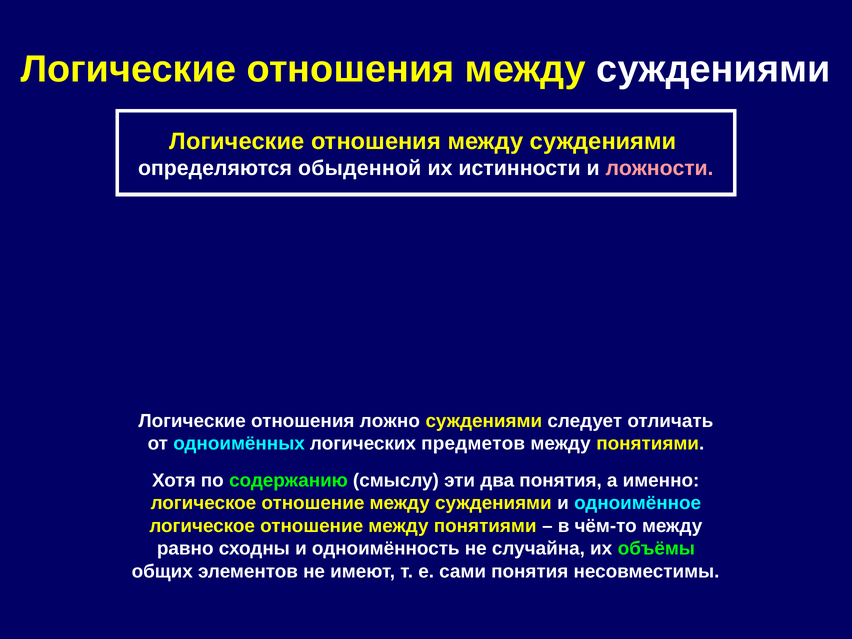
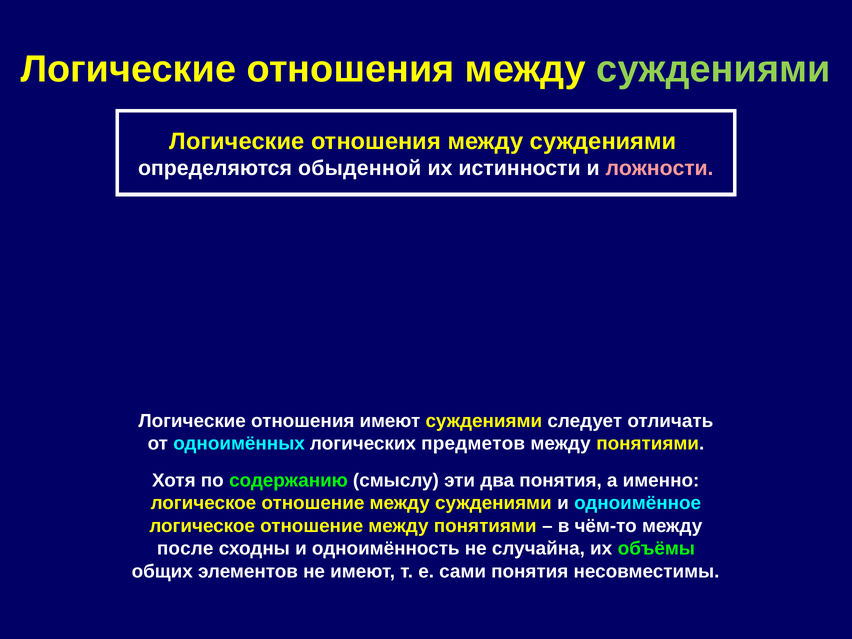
суждениями at (714, 69) colour: white -> light green
отношения ложно: ложно -> имеют
равно: равно -> после
